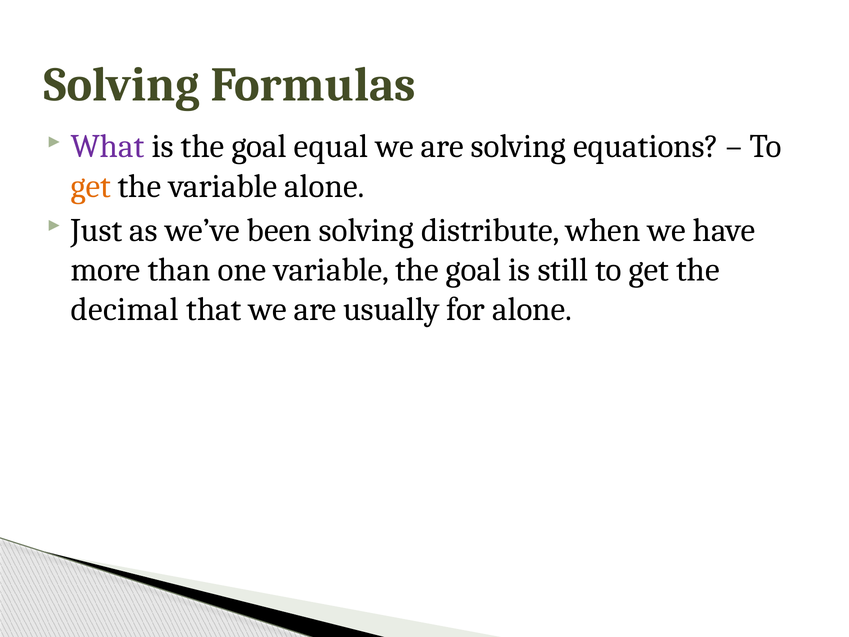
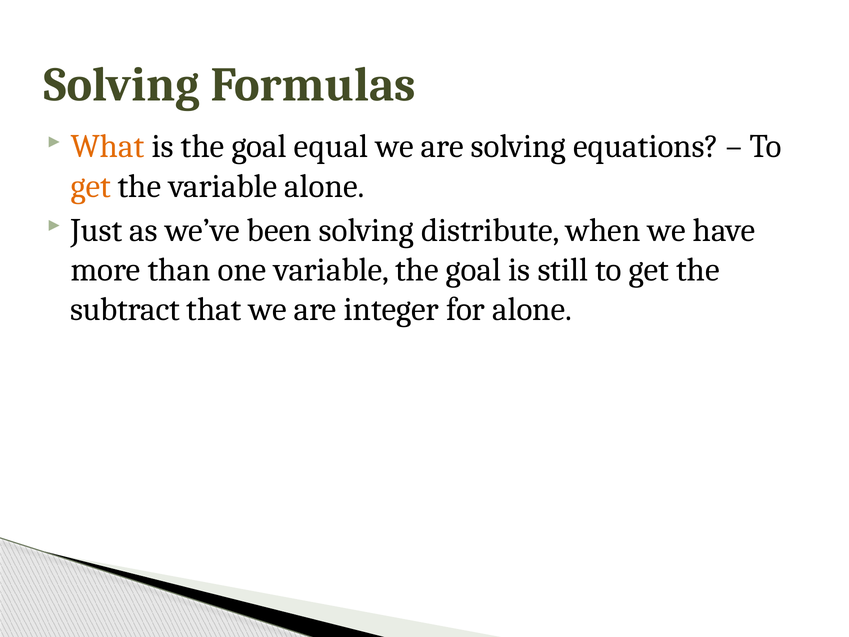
What colour: purple -> orange
decimal: decimal -> subtract
usually: usually -> integer
